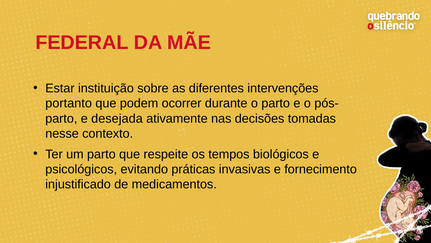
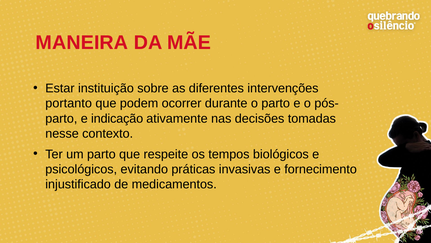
FEDERAL: FEDERAL -> MANEIRA
desejada: desejada -> indicação
